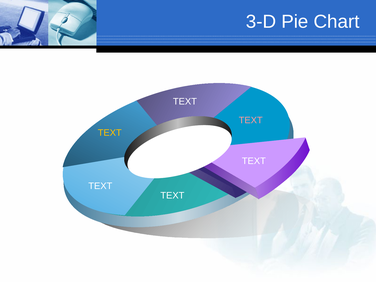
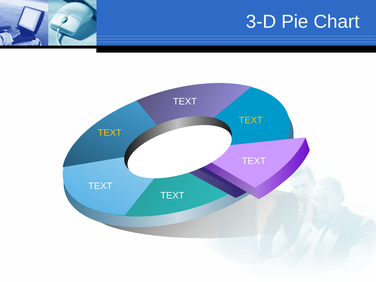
TEXT at (251, 120) colour: pink -> yellow
